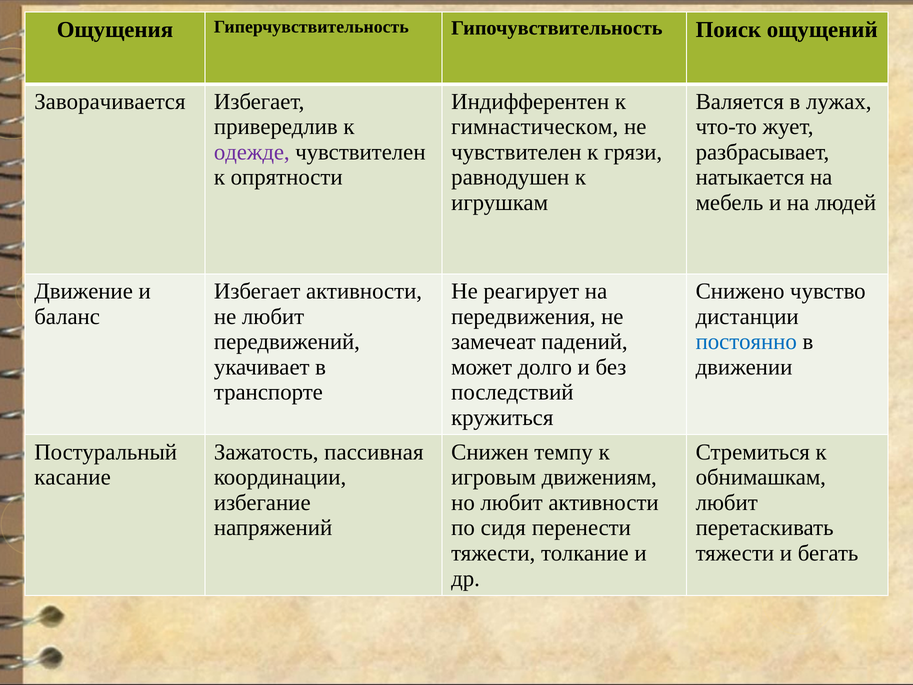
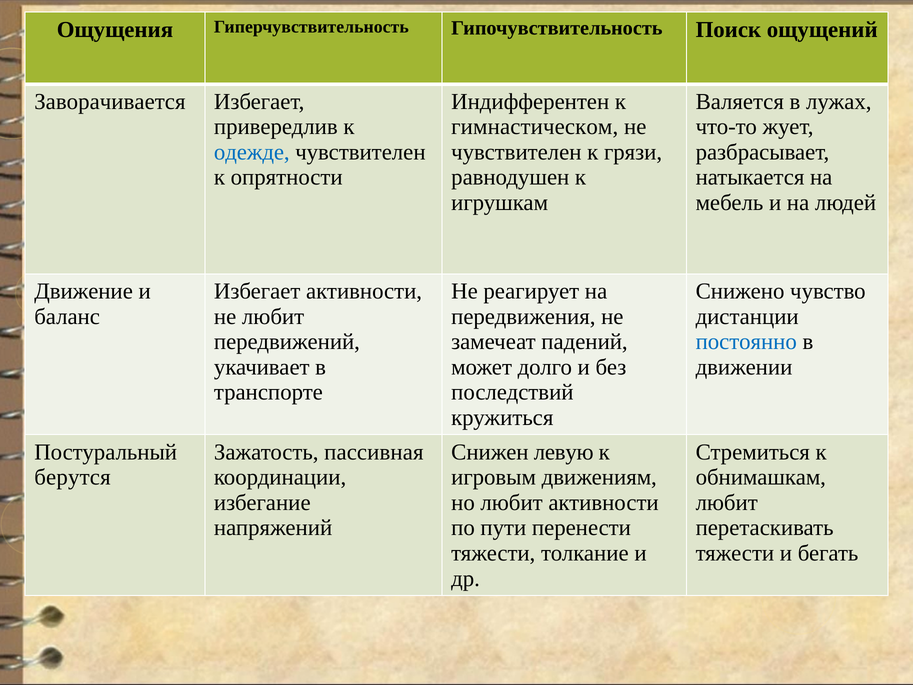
одежде colour: purple -> blue
темпу: темпу -> левую
касание: касание -> берутся
сидя: сидя -> пути
